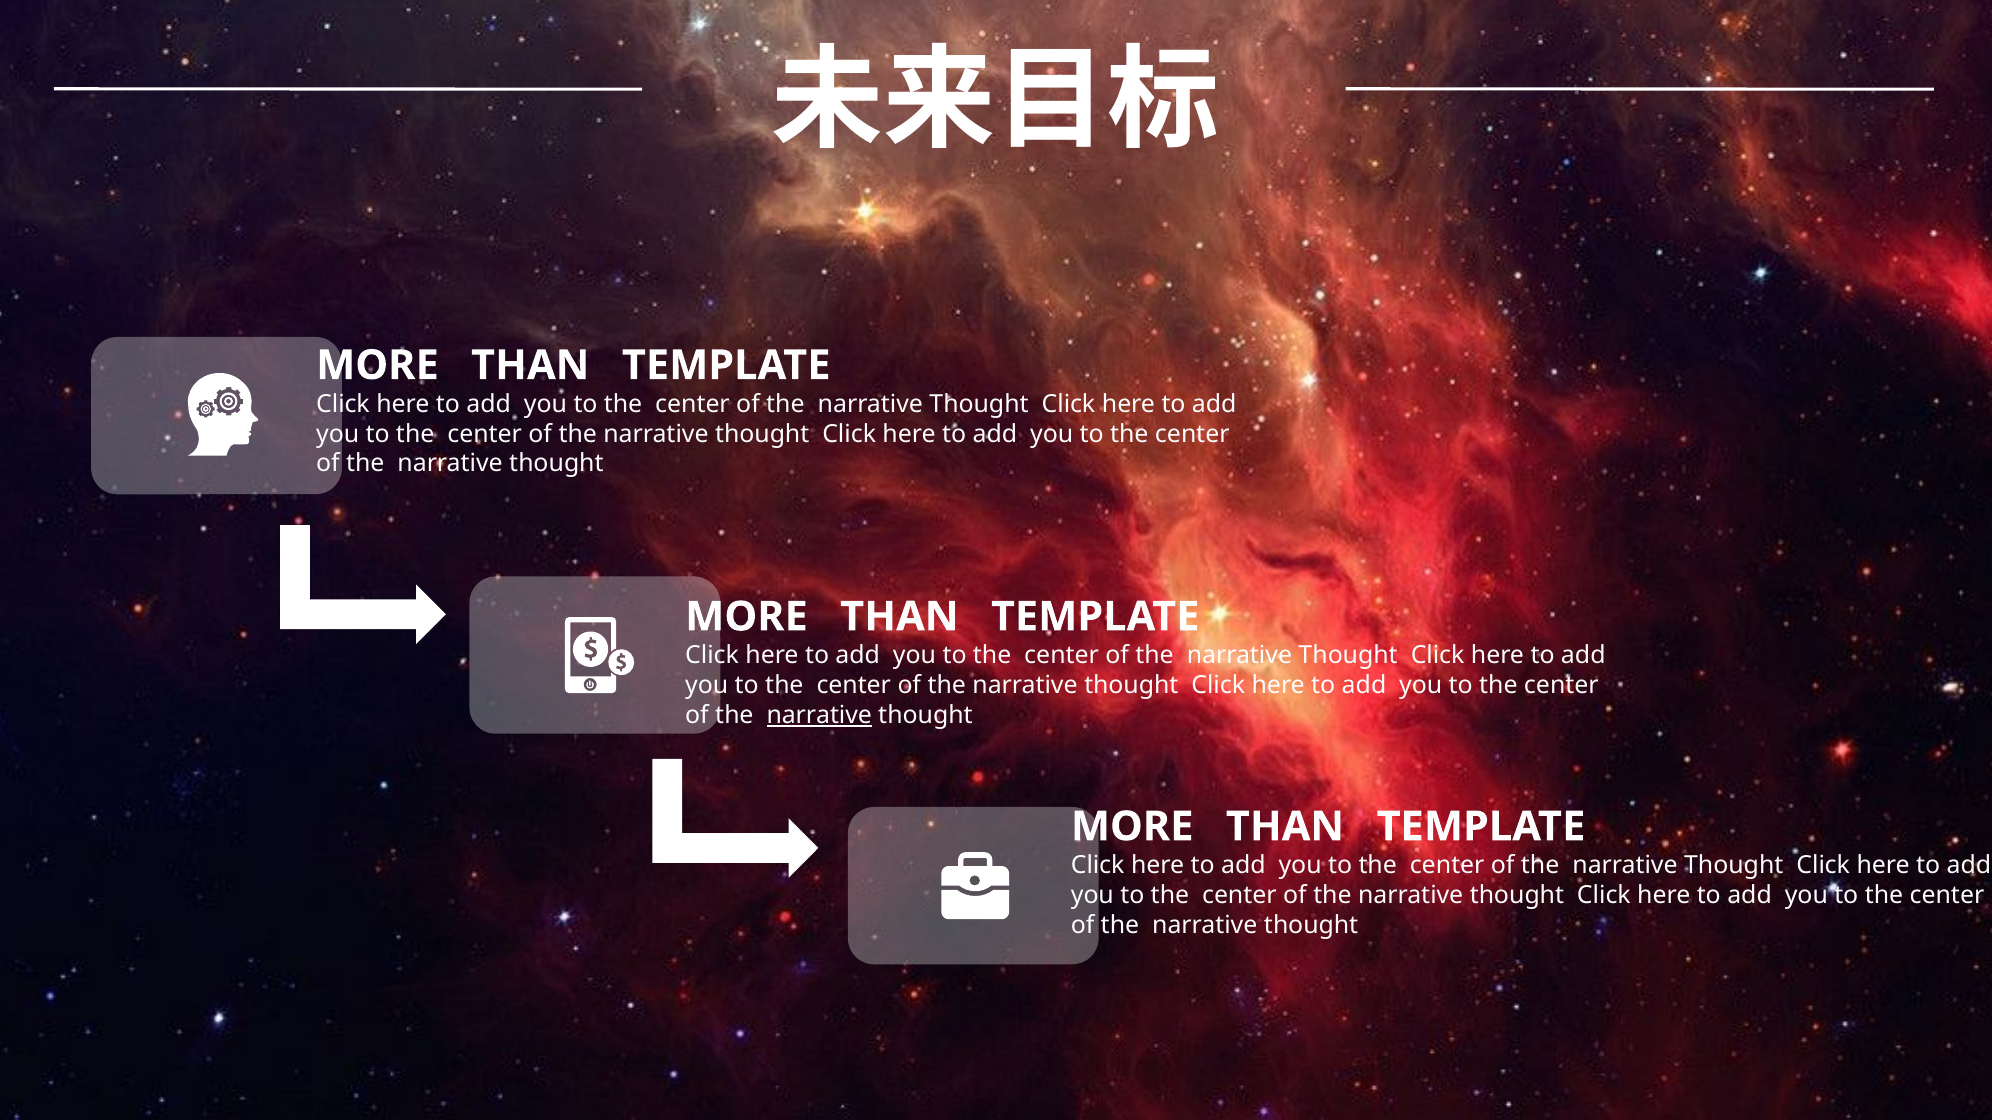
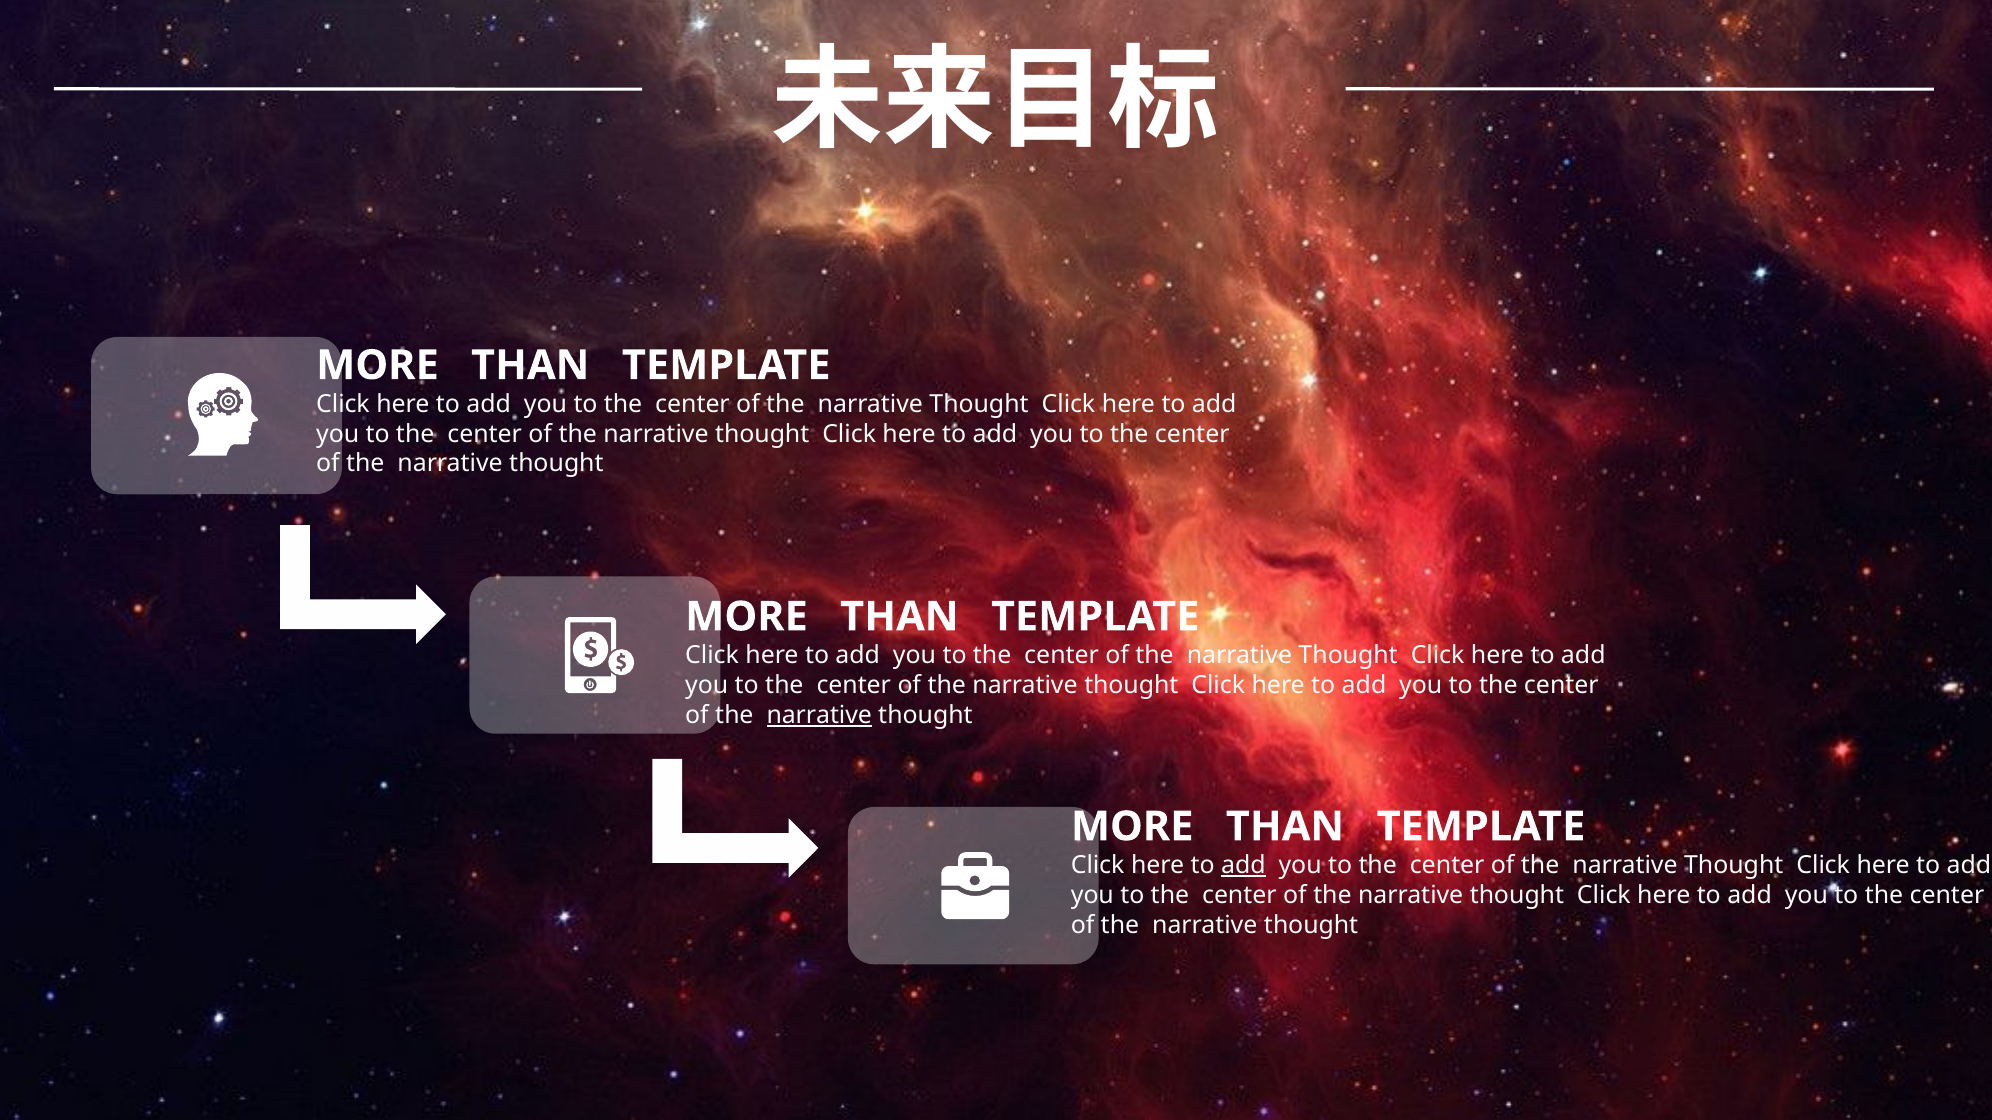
add at (1243, 866) underline: none -> present
